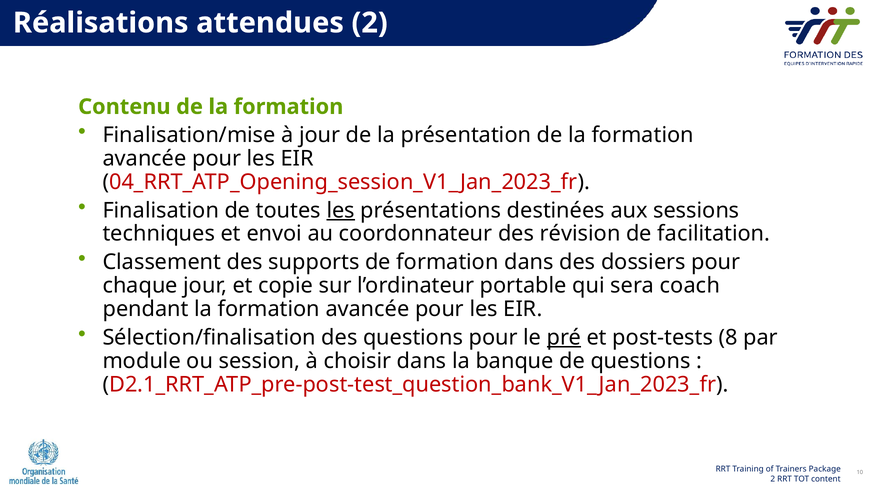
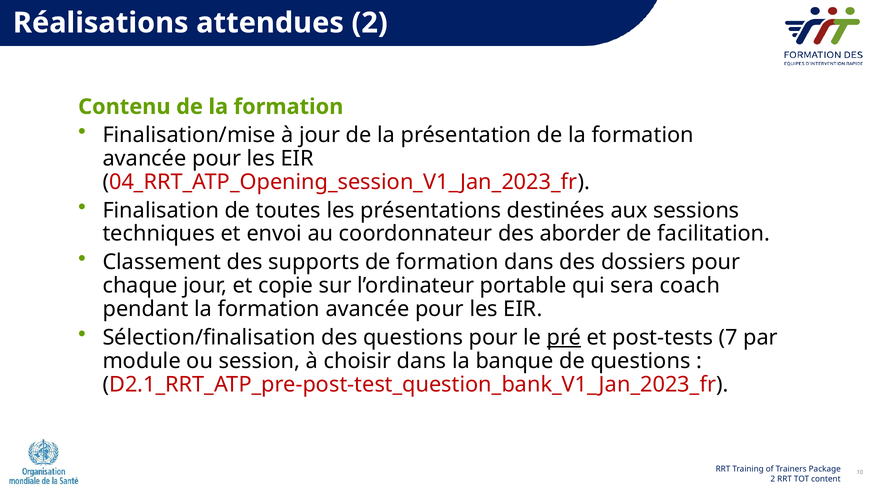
les at (341, 211) underline: present -> none
révision: révision -> aborder
8: 8 -> 7
